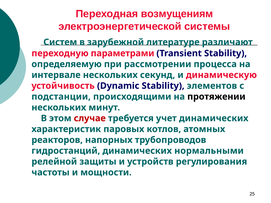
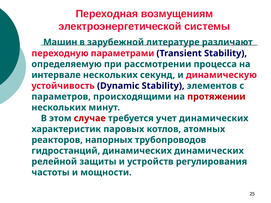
Систем: Систем -> Машин
подстанции: подстанции -> параметров
протяжении colour: black -> red
динамических нормальными: нормальными -> динамических
